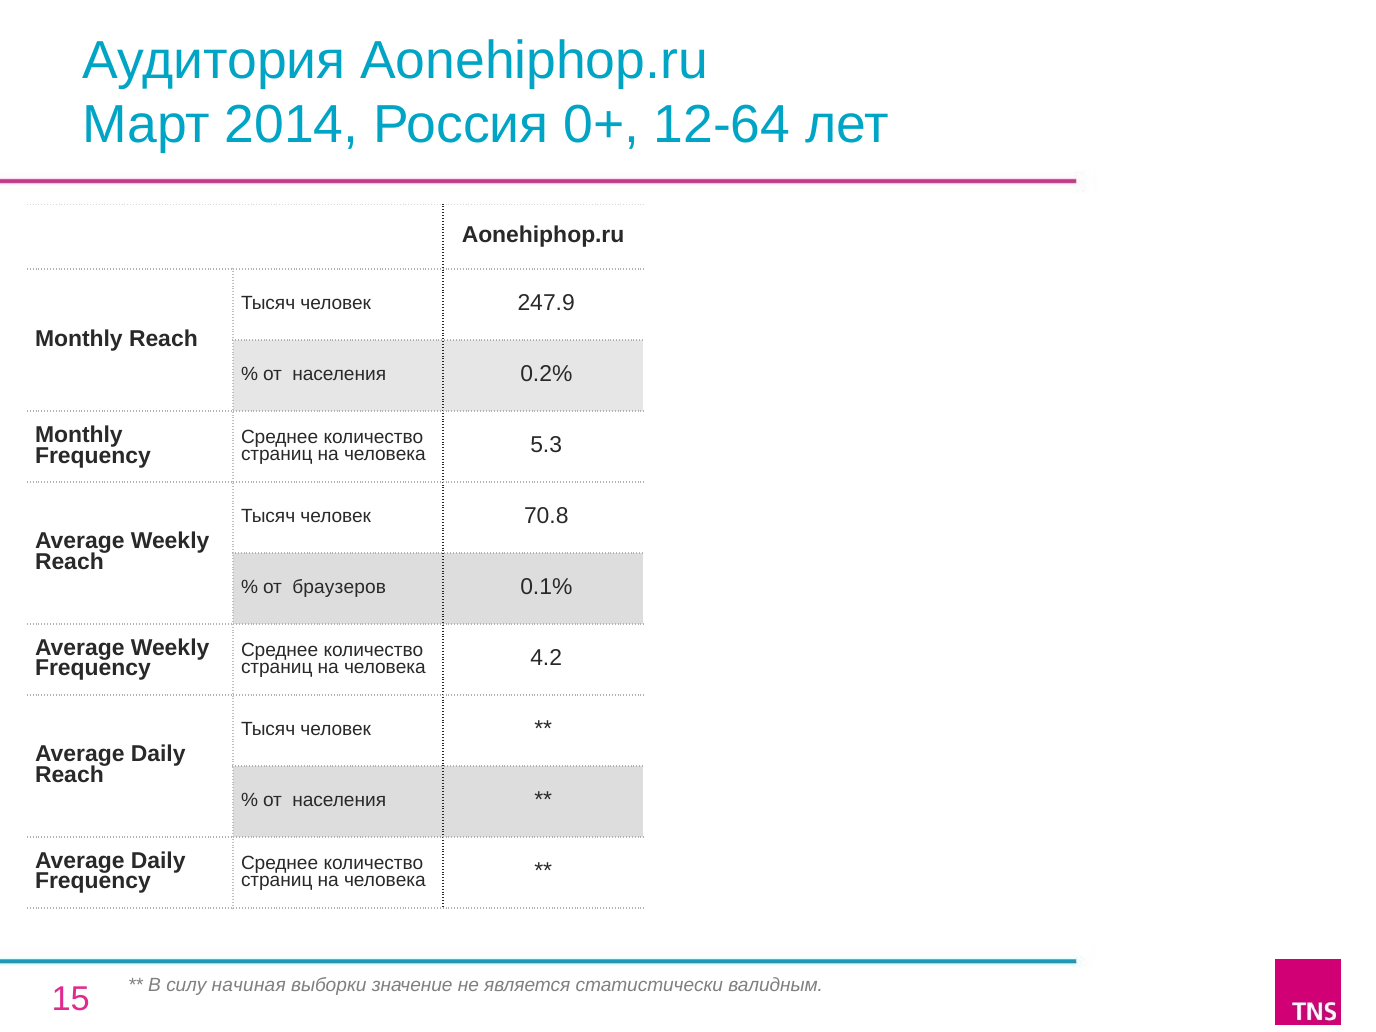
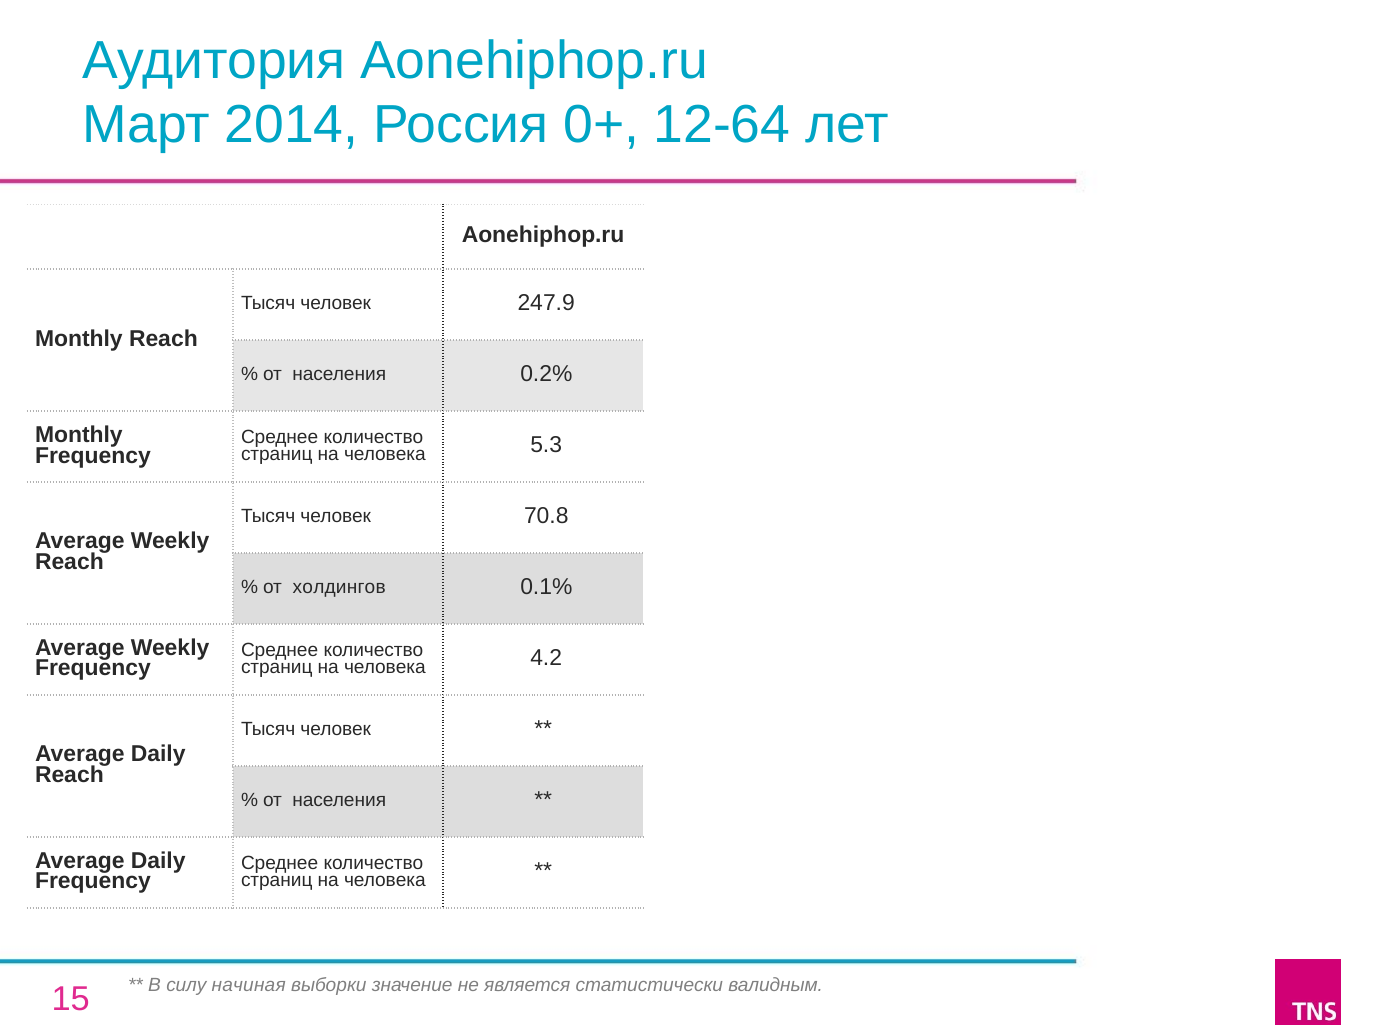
браузеров: браузеров -> холдингов
